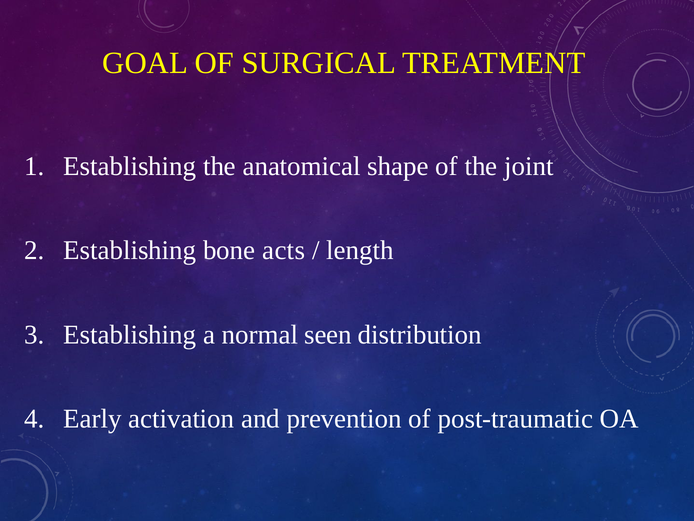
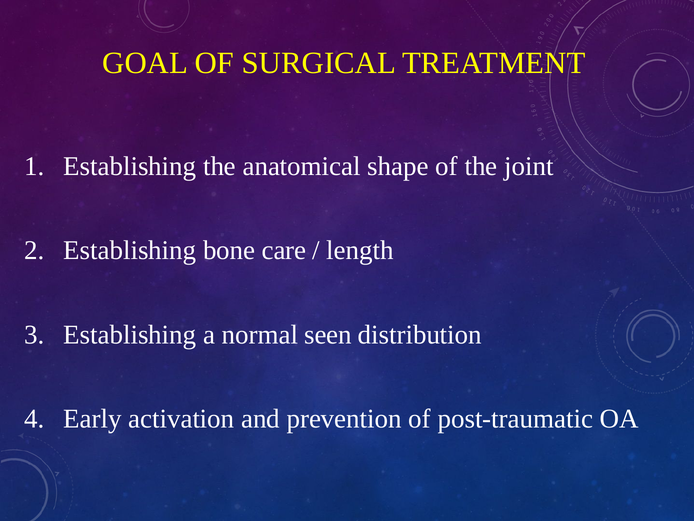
acts: acts -> care
